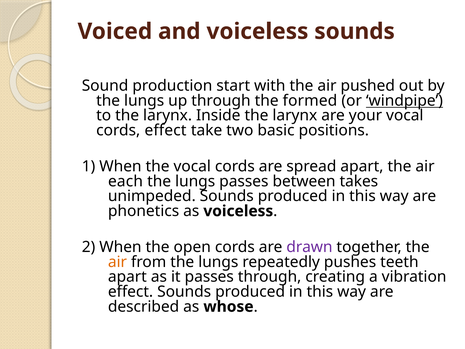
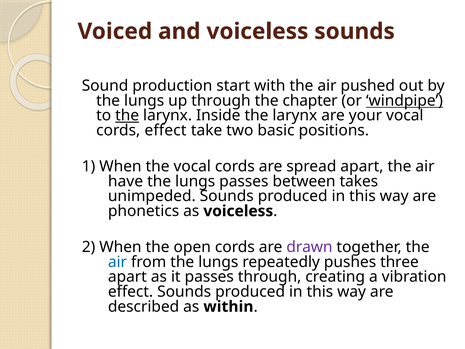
formed: formed -> chapter
the at (127, 115) underline: none -> present
each: each -> have
air at (117, 262) colour: orange -> blue
teeth: teeth -> three
whose: whose -> within
